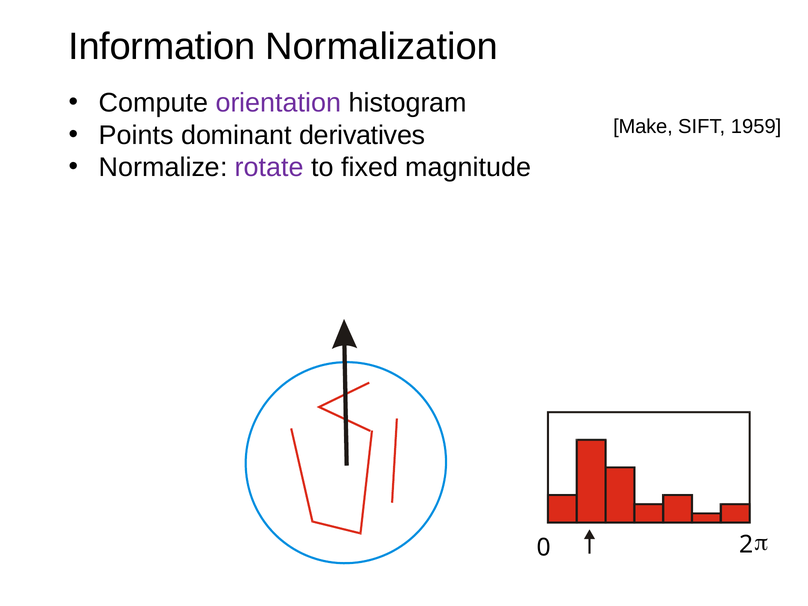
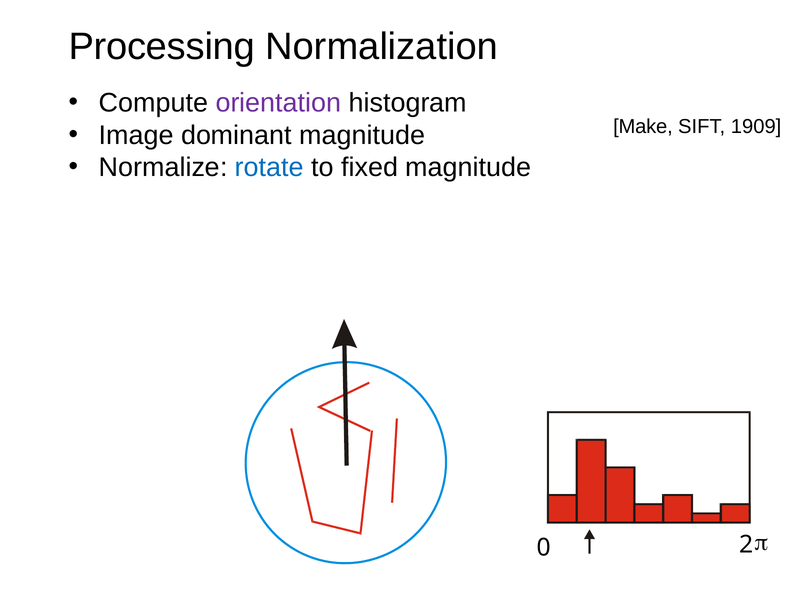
Information: Information -> Processing
1959: 1959 -> 1909
Points: Points -> Image
dominant derivatives: derivatives -> magnitude
rotate colour: purple -> blue
